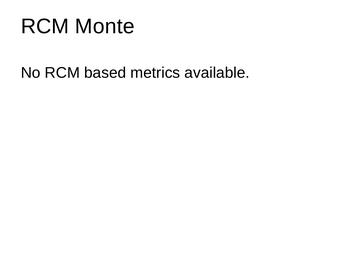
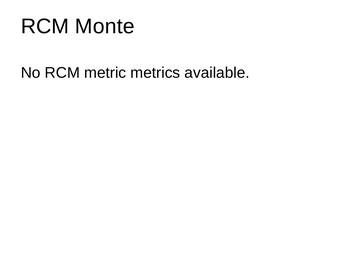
based: based -> metric
